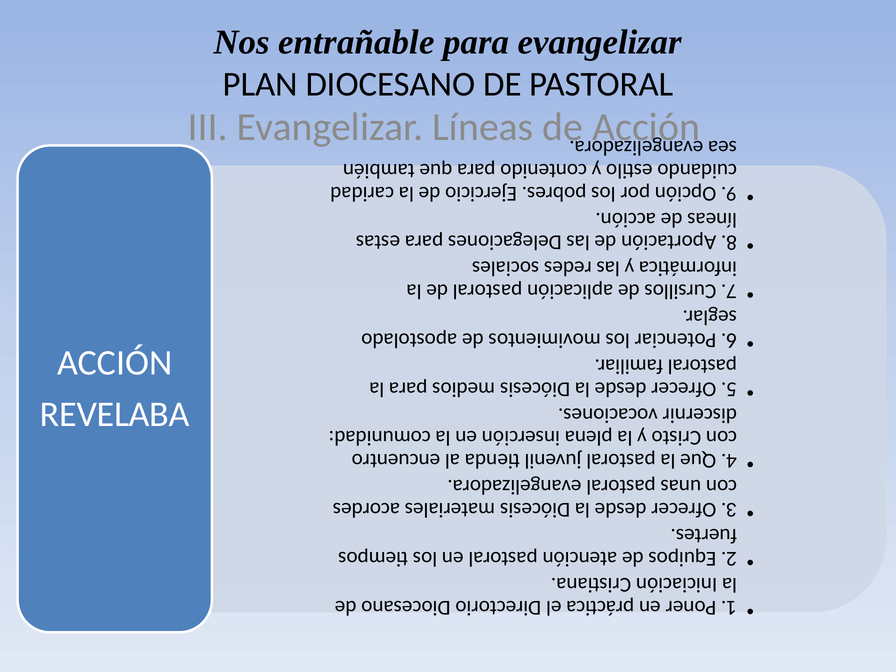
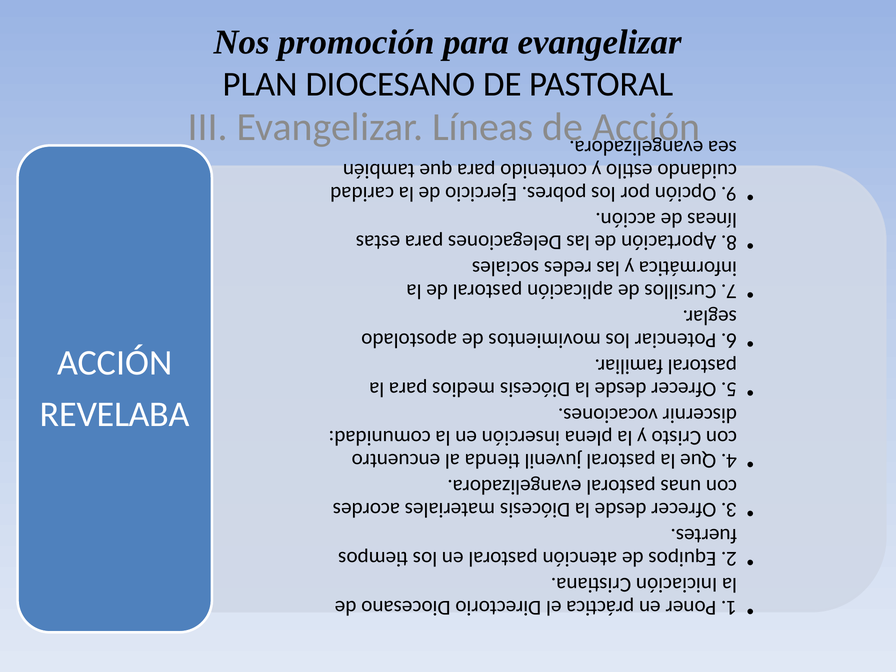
entrañable: entrañable -> promoción
